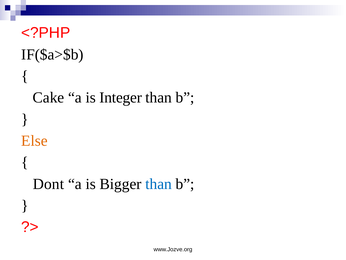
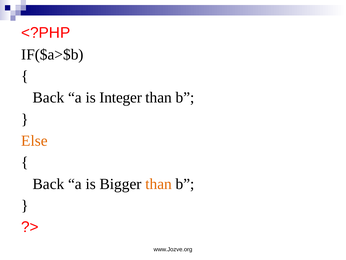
Cake at (49, 97): Cake -> Back
Dont at (48, 184): Dont -> Back
than at (159, 184) colour: blue -> orange
